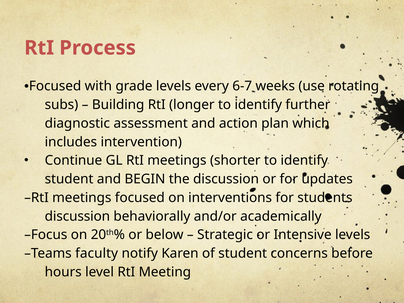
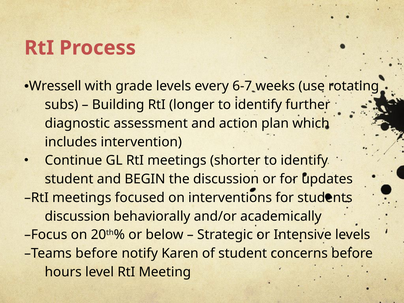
Focused at (55, 86): Focused -> Wressell
Teams faculty: faculty -> before
